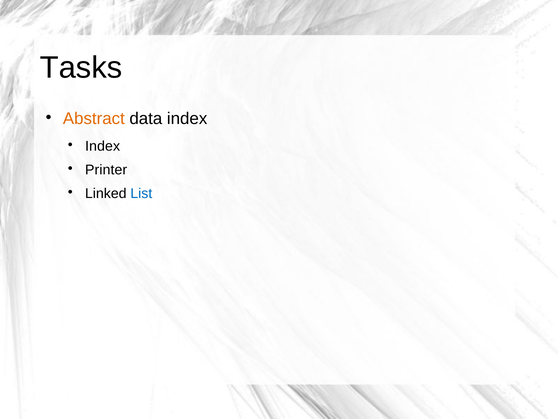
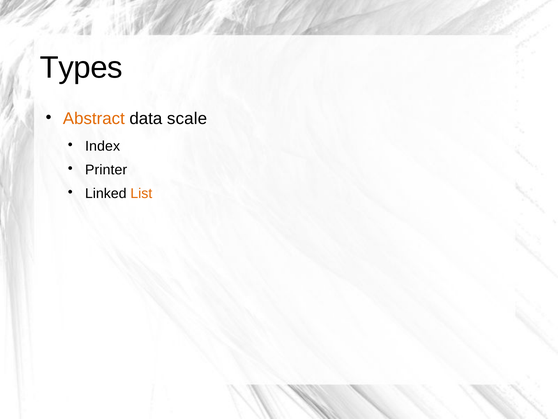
Tasks: Tasks -> Types
data index: index -> scale
List colour: blue -> orange
